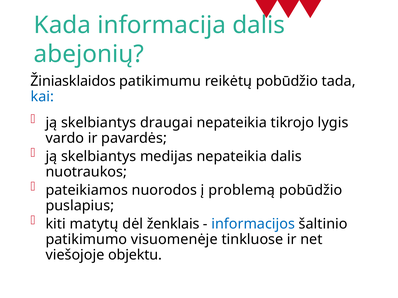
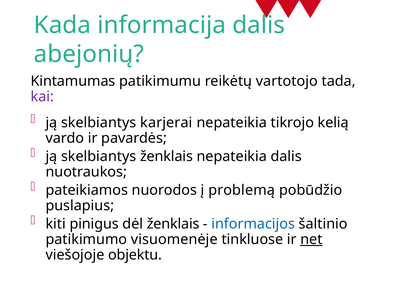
Žiniasklaidos: Žiniasklaidos -> Kintamumas
reikėtų pobūdžio: pobūdžio -> vartotojo
kai colour: blue -> purple
draugai: draugai -> karjerai
lygis: lygis -> kelią
skelbiantys medijas: medijas -> ženklais
matytų: matytų -> pinigus
net underline: none -> present
